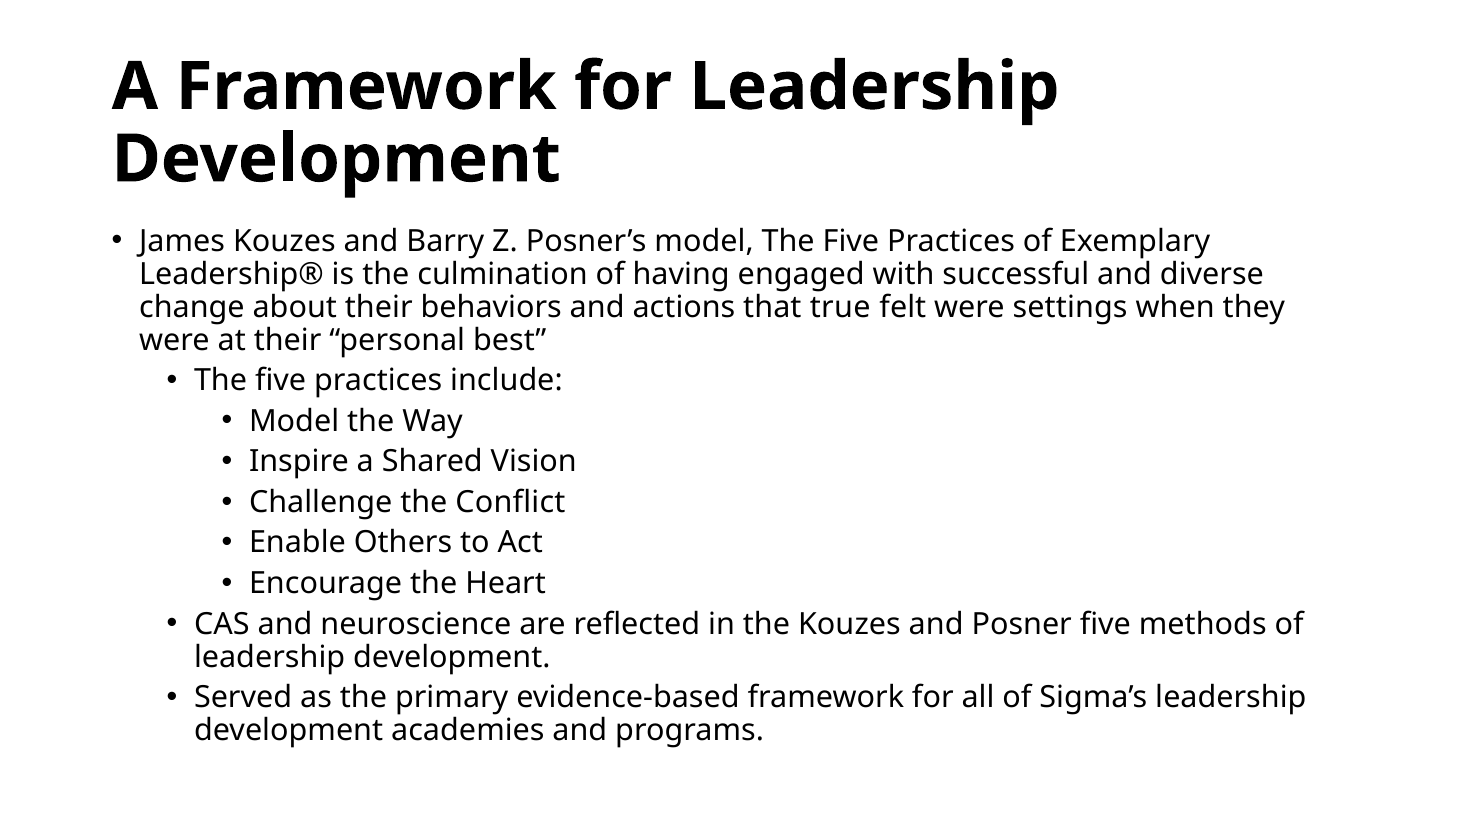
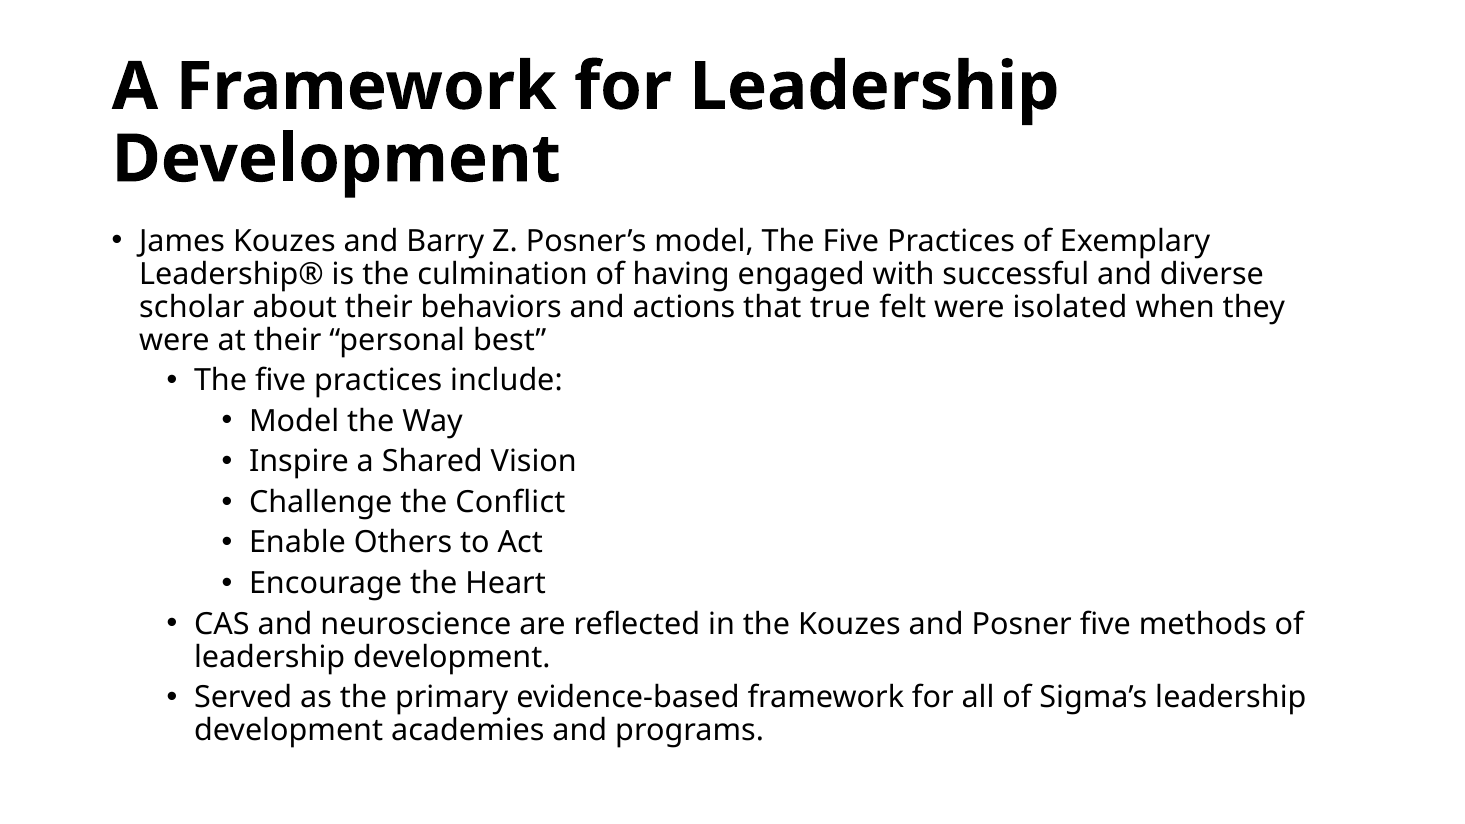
change: change -> scholar
settings: settings -> isolated
